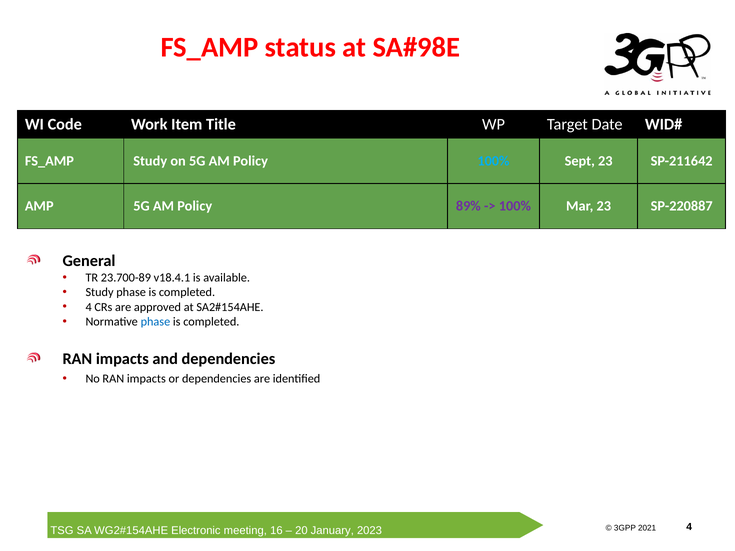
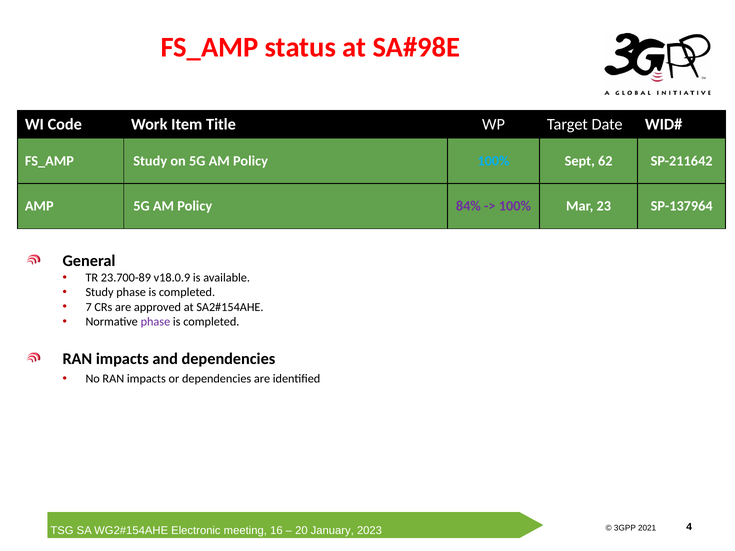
Sept 23: 23 -> 62
89%: 89% -> 84%
SP-220887: SP-220887 -> SP-137964
v18.4.1: v18.4.1 -> v18.0.9
4 at (89, 307): 4 -> 7
phase at (155, 322) colour: blue -> purple
